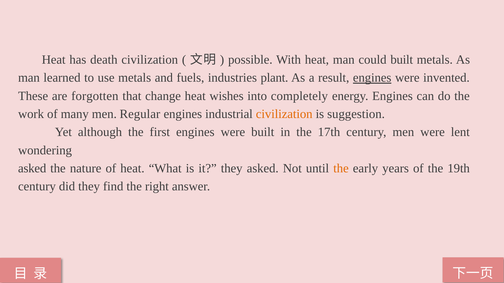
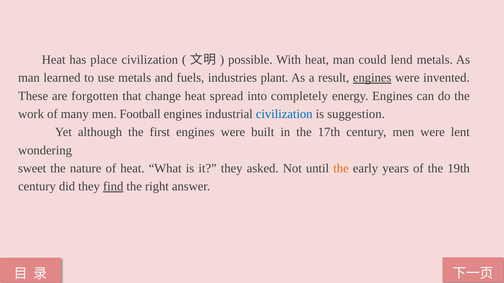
death: death -> place
could built: built -> lend
wishes: wishes -> spread
Regular: Regular -> Football
civilization at (284, 114) colour: orange -> blue
asked at (32, 169): asked -> sweet
find underline: none -> present
